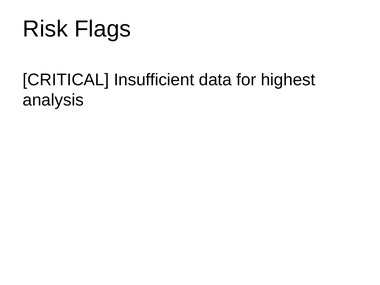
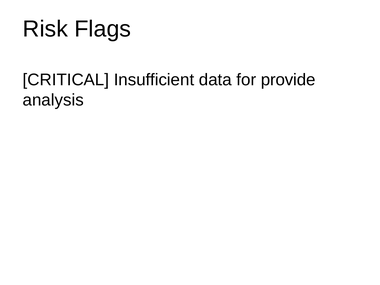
highest: highest -> provide
